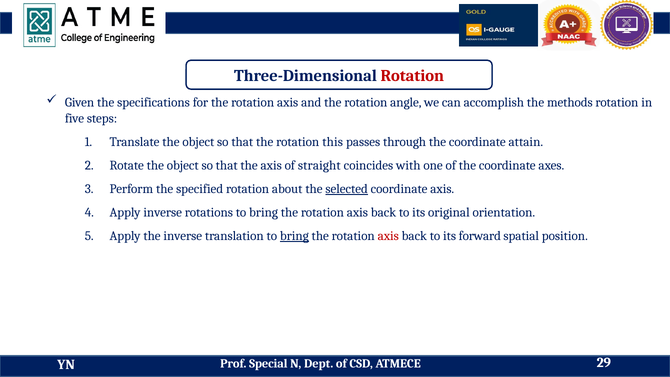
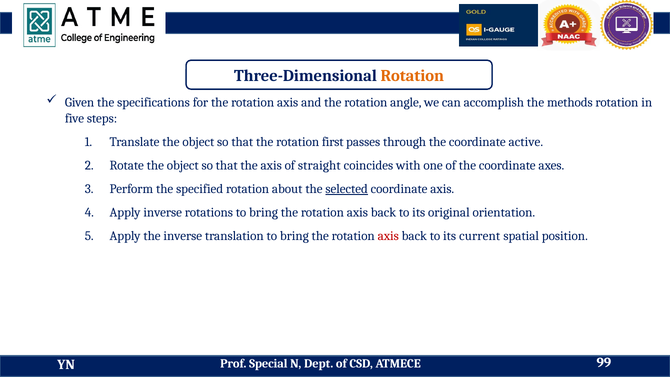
Rotation at (412, 76) colour: red -> orange
this: this -> first
attain: attain -> active
bring at (294, 236) underline: present -> none
forward: forward -> current
29: 29 -> 99
